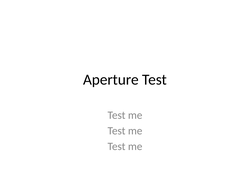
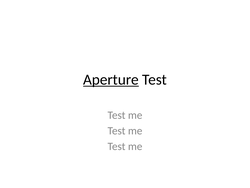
Aperture underline: none -> present
